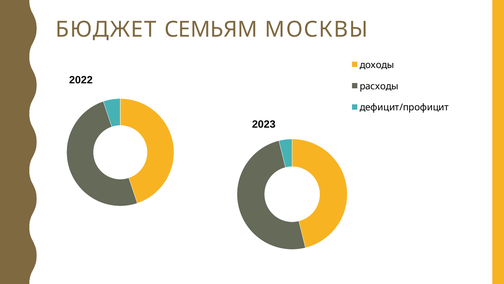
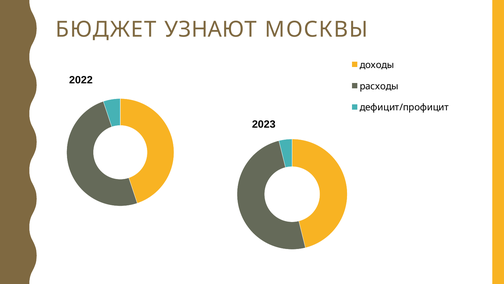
СЕМЬЯМ: СЕМЬЯМ -> УЗНАЮТ
